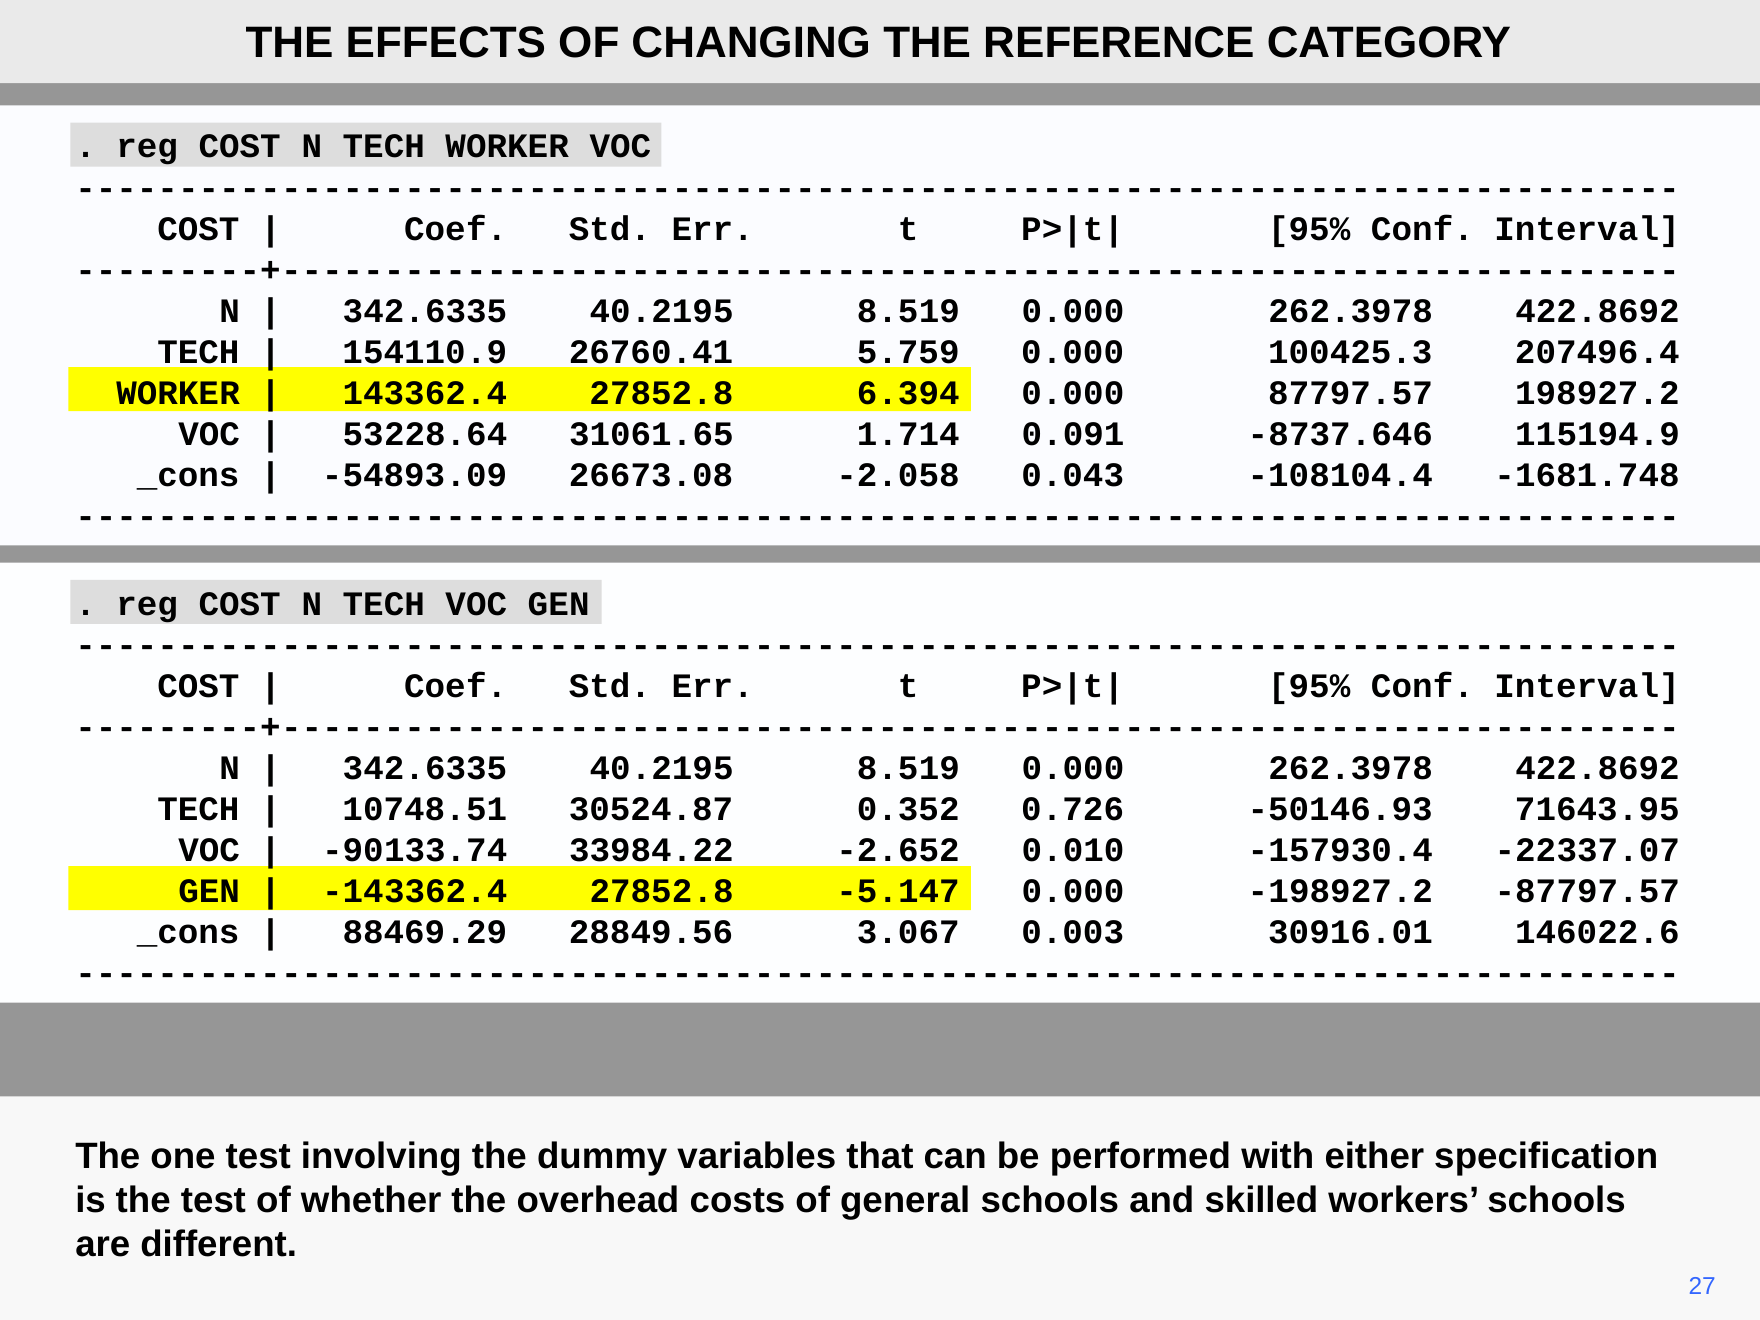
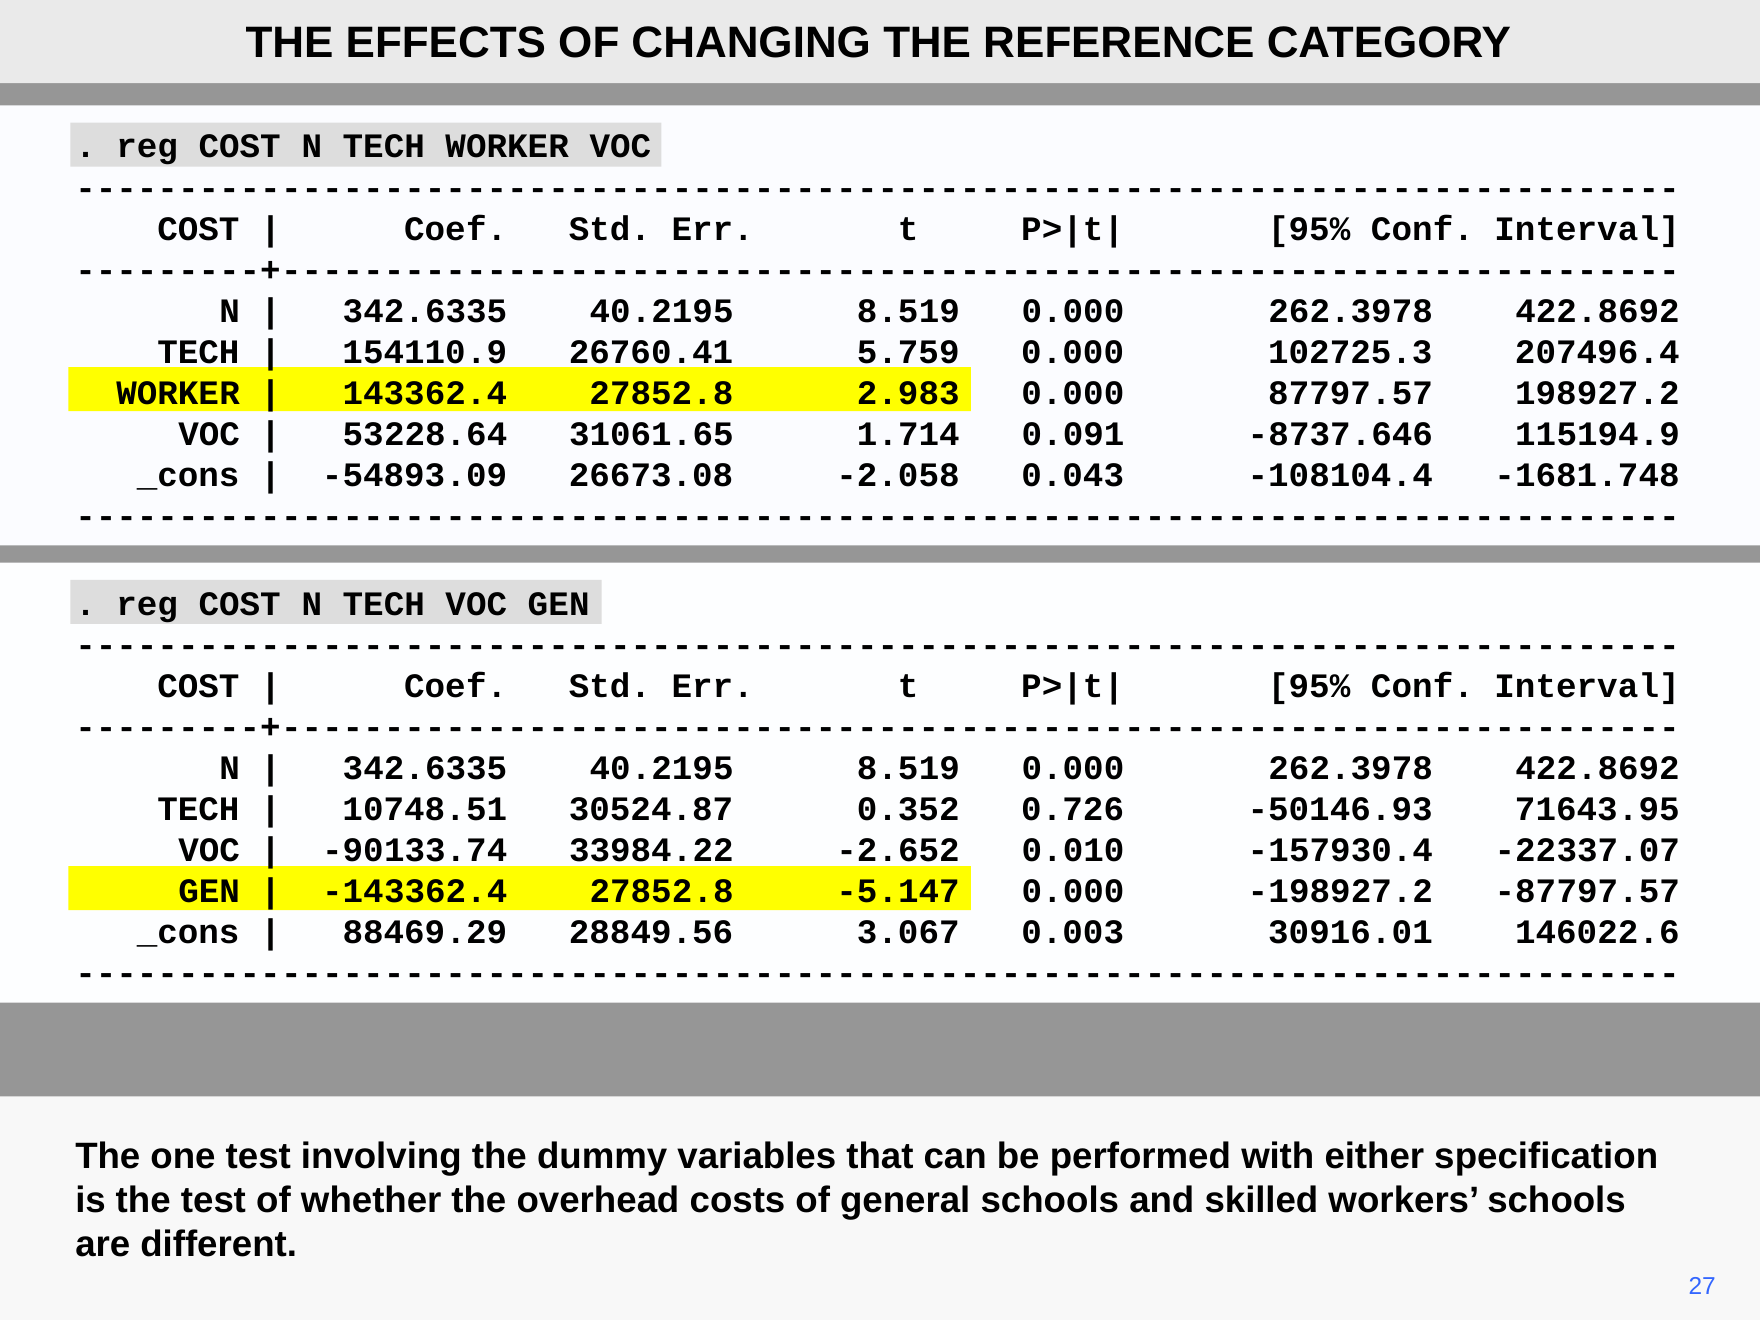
100425.3: 100425.3 -> 102725.3
6.394: 6.394 -> 2.983
